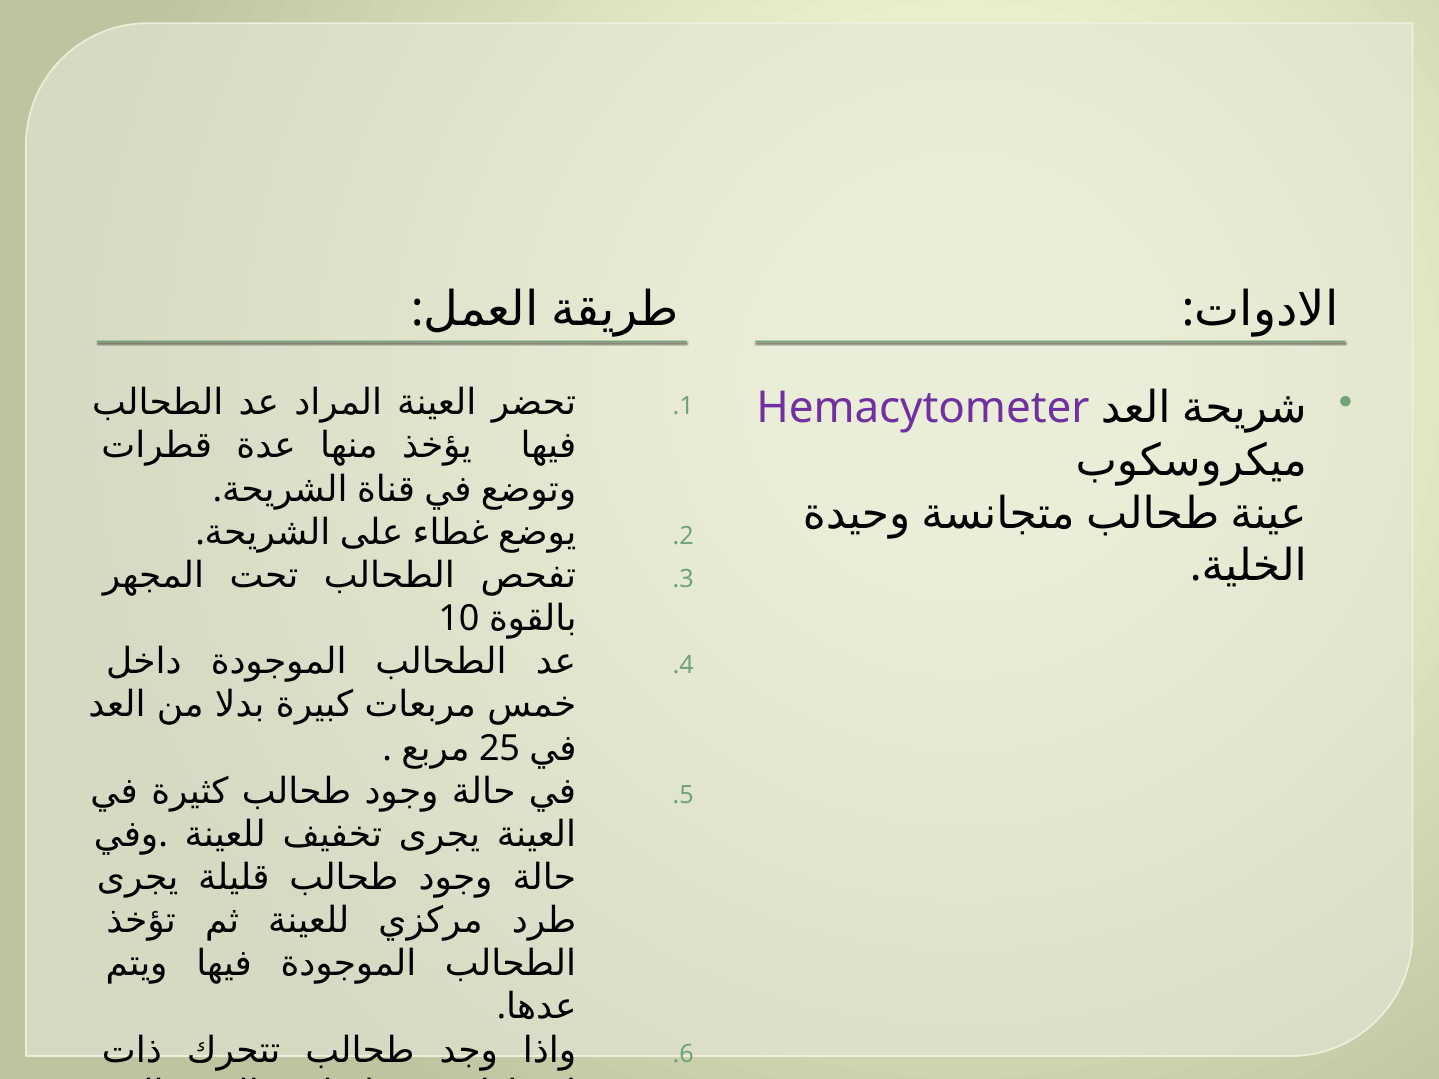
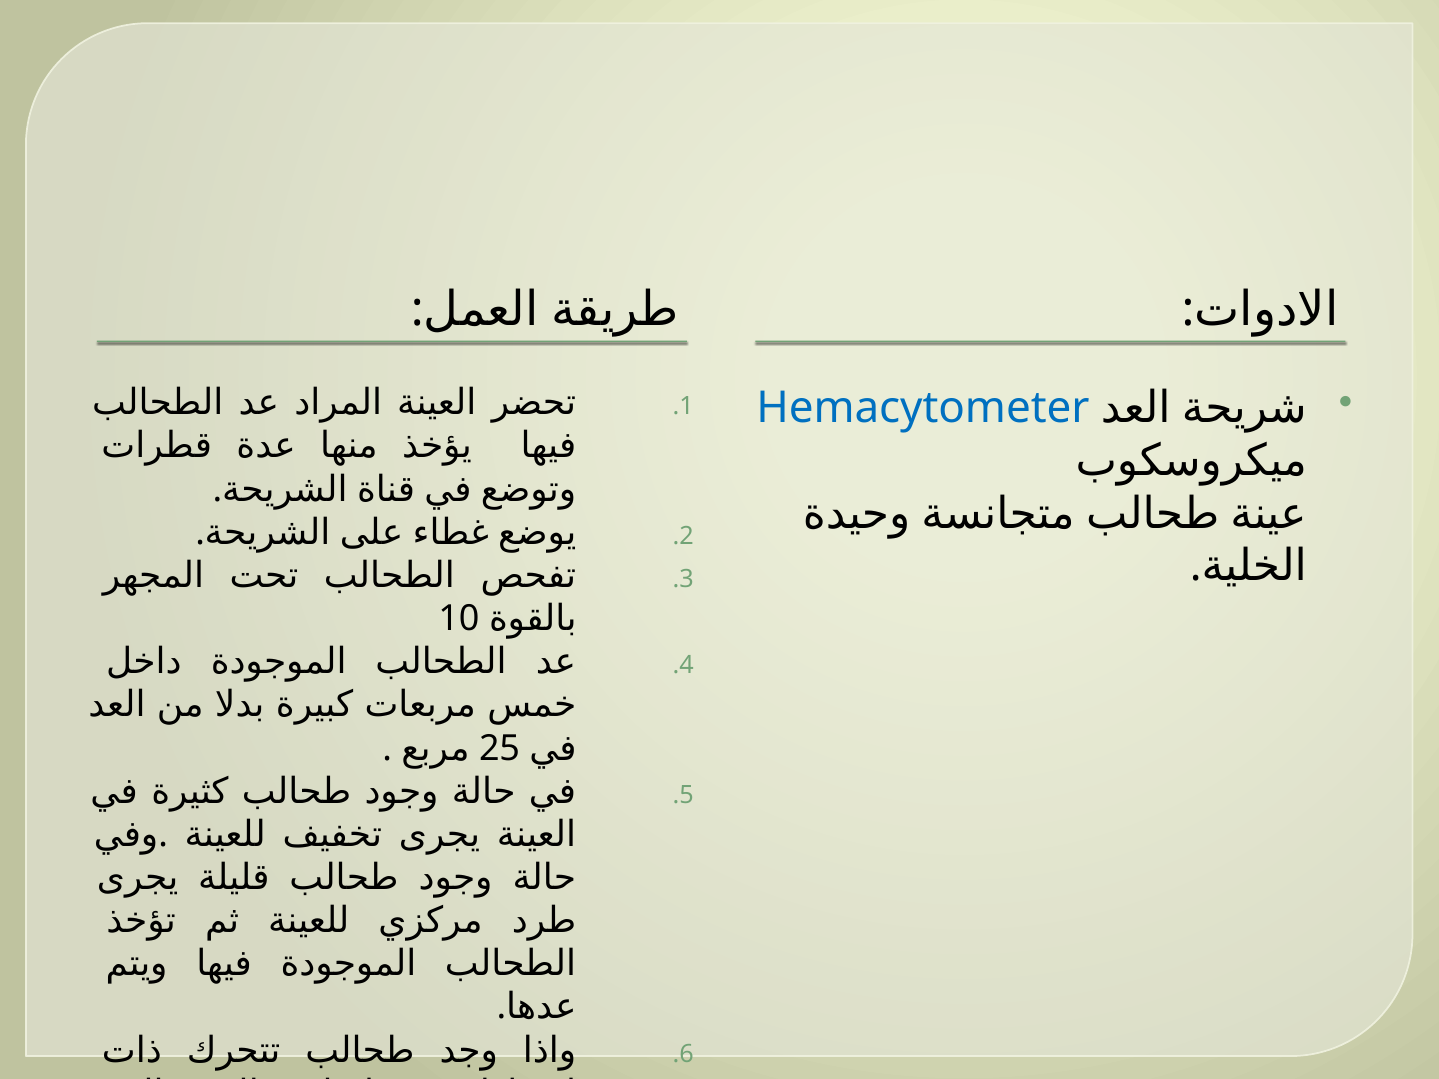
Hemacytometer colour: purple -> blue
